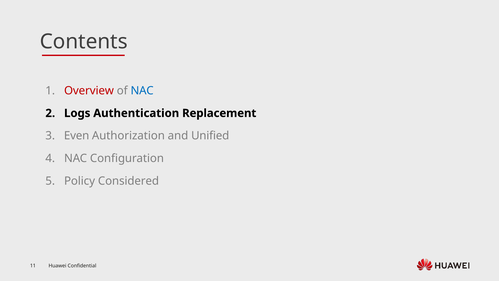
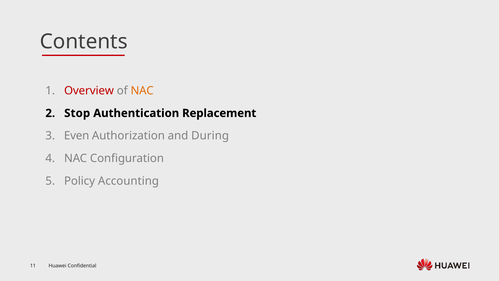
NAC at (142, 90) colour: blue -> orange
Logs: Logs -> Stop
Unified: Unified -> During
Considered: Considered -> Accounting
